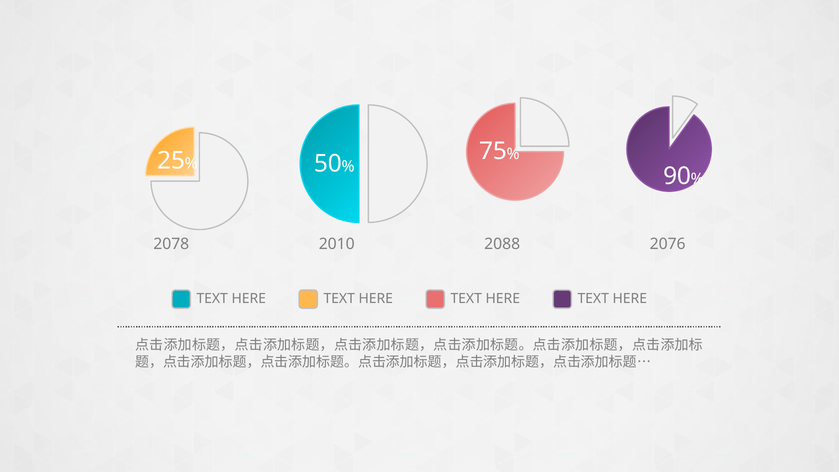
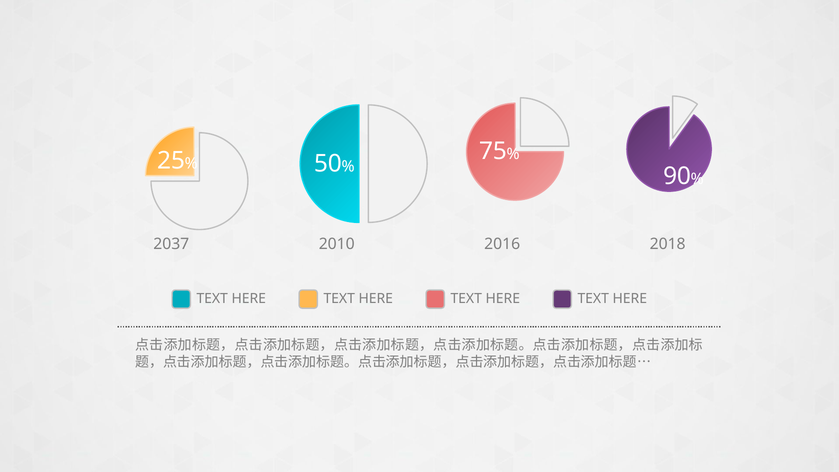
2078: 2078 -> 2037
2088: 2088 -> 2016
2076: 2076 -> 2018
